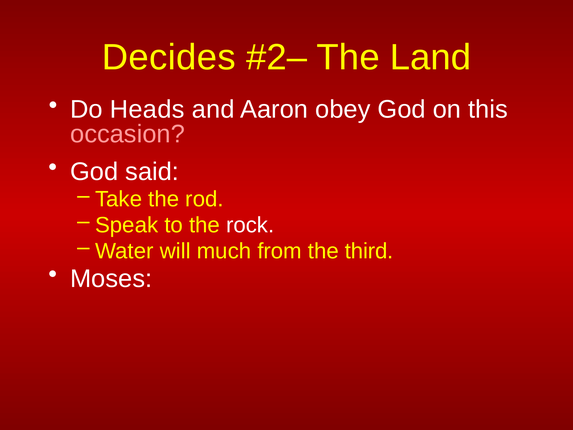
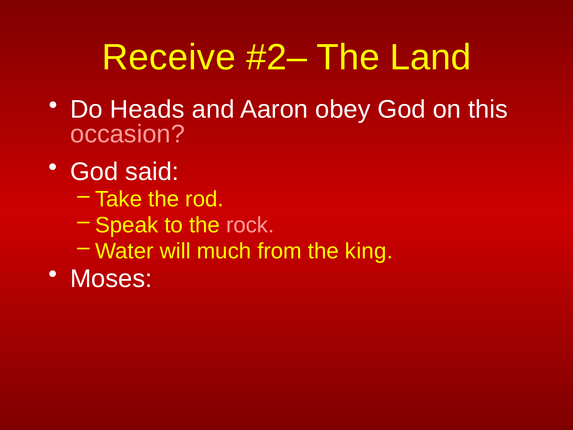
Decides: Decides -> Receive
rock colour: white -> pink
third: third -> king
